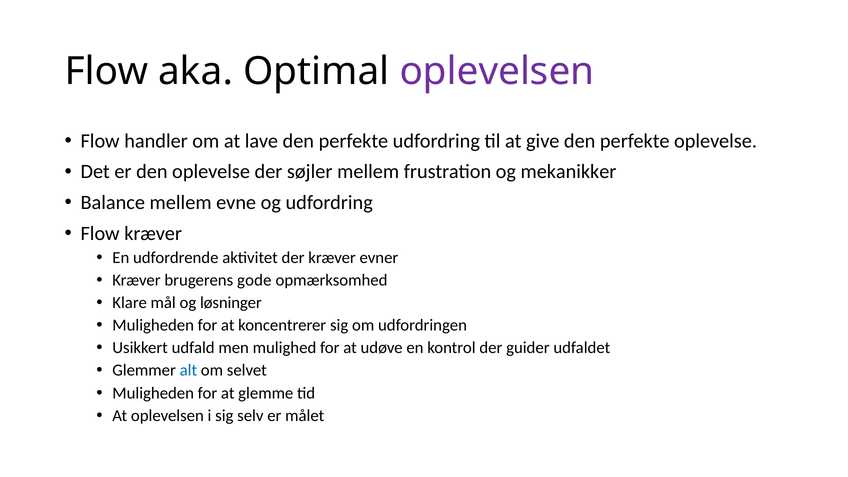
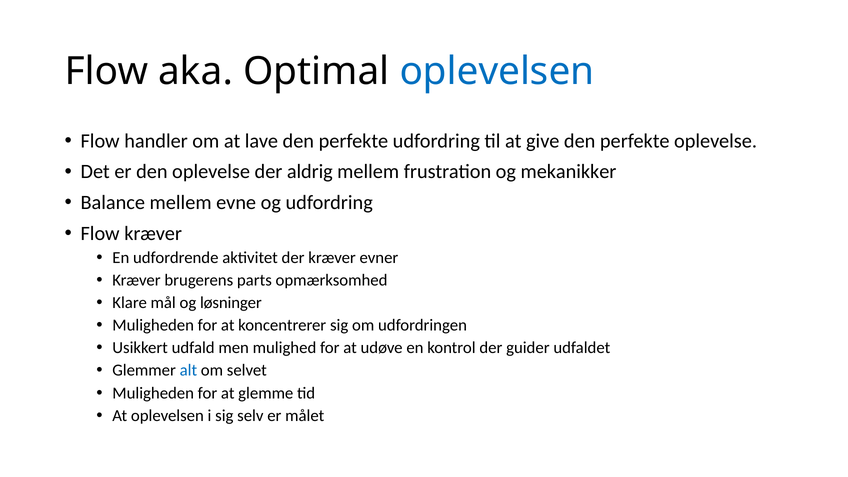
oplevelsen at (497, 71) colour: purple -> blue
søjler: søjler -> aldrig
gode: gode -> parts
